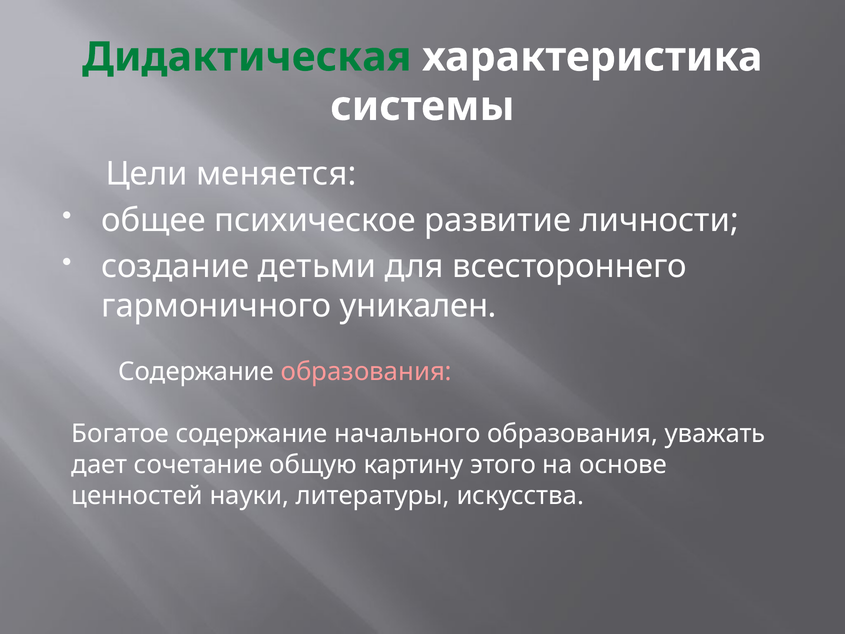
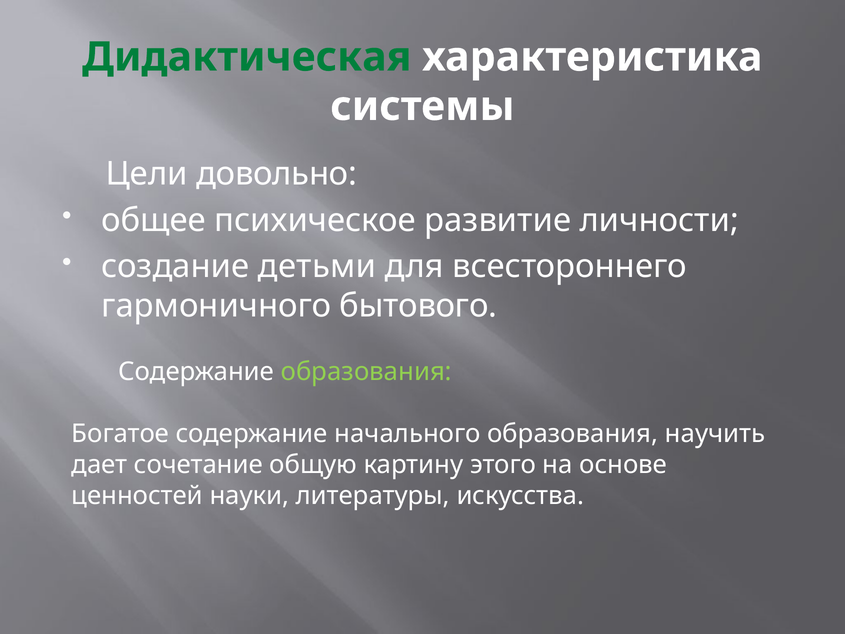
меняется: меняется -> довольно
уникален: уникален -> бытового
образования at (366, 372) colour: pink -> light green
уважать: уважать -> научить
